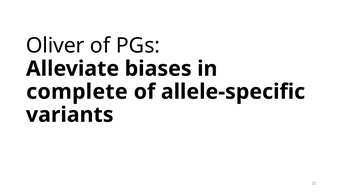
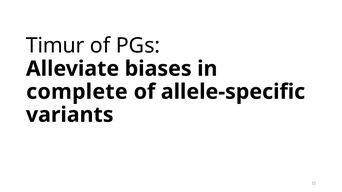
Oliver: Oliver -> Timur
